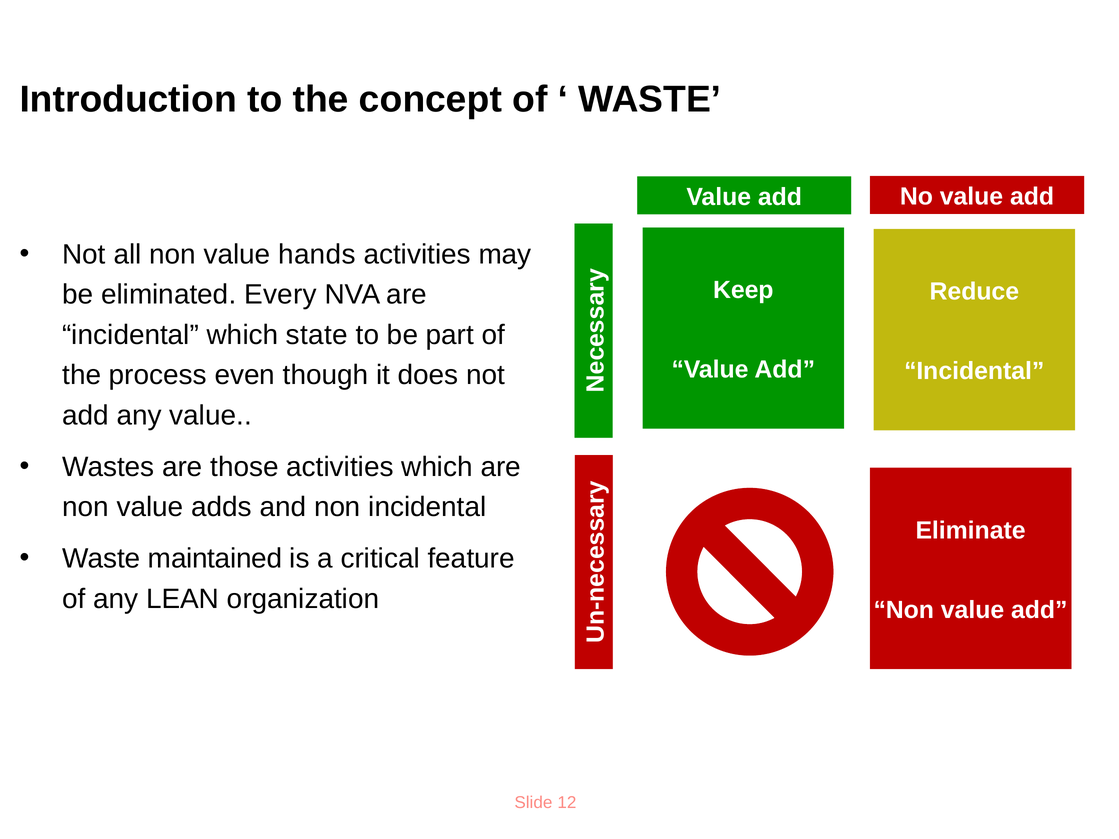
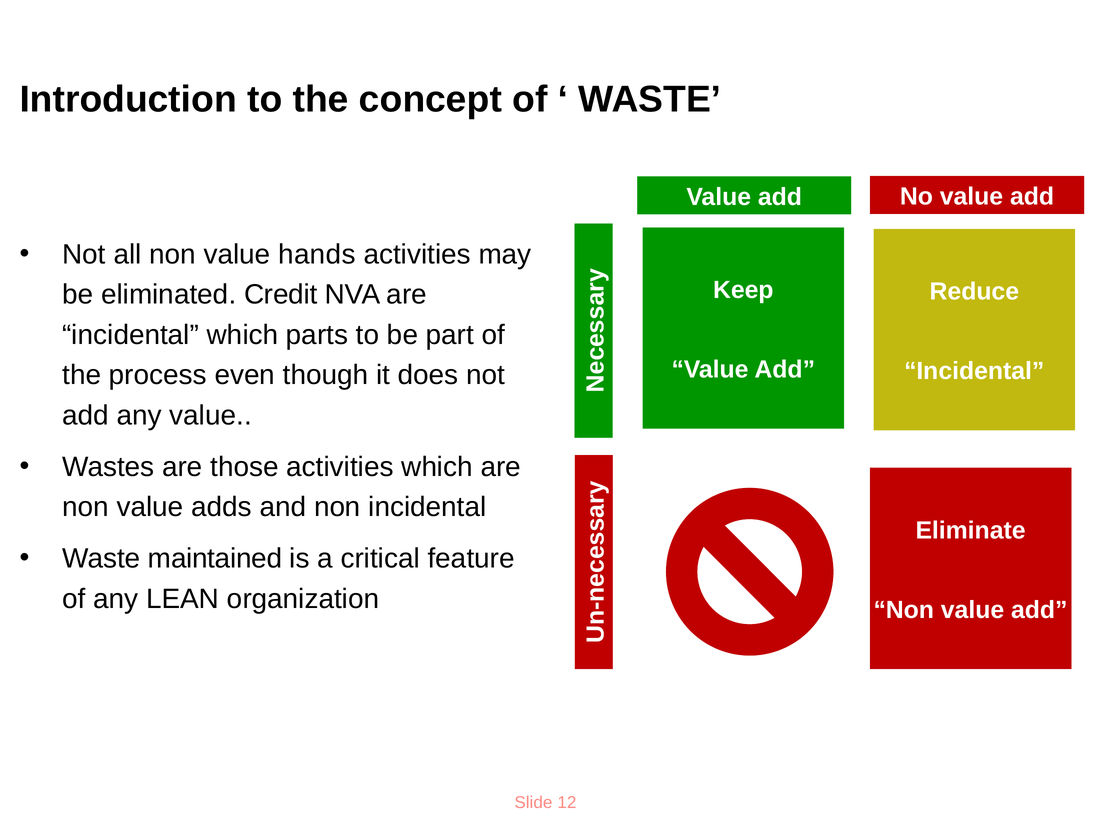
Every: Every -> Credit
state: state -> parts
